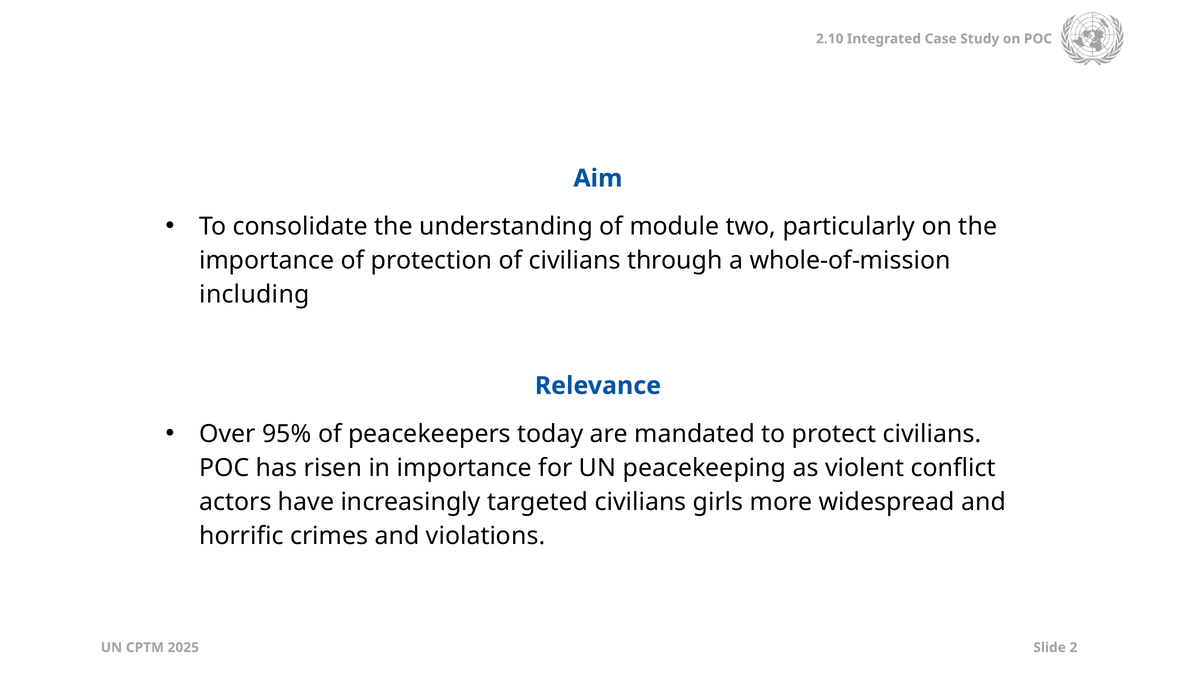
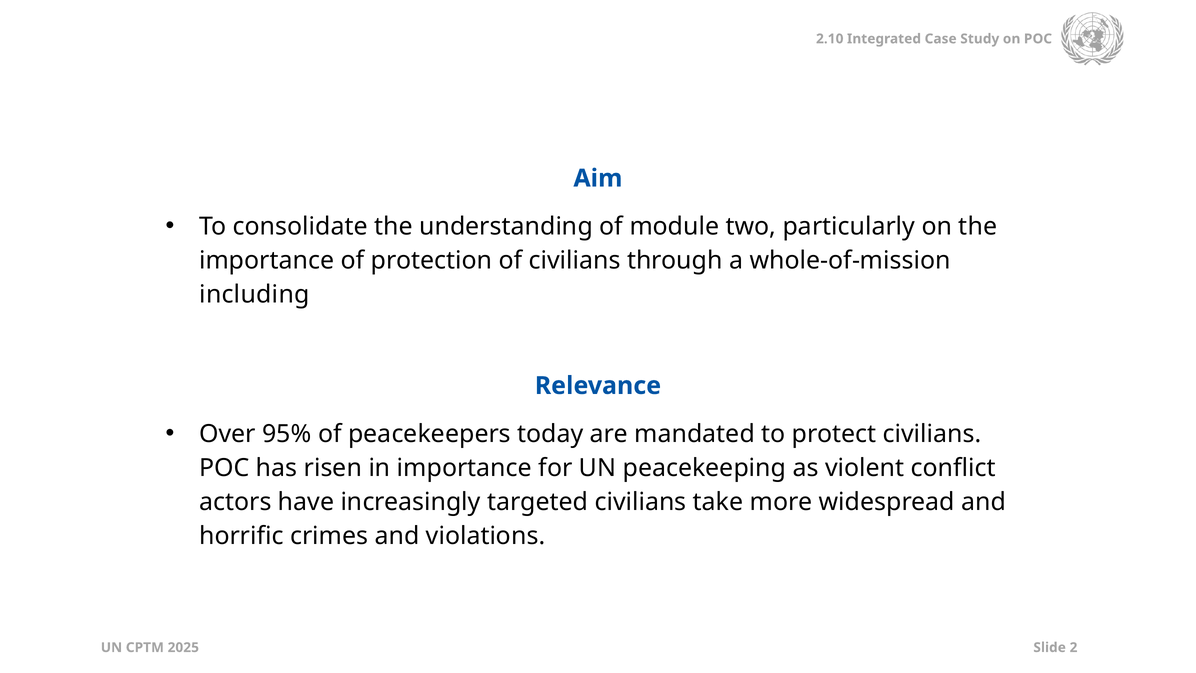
girls: girls -> take
